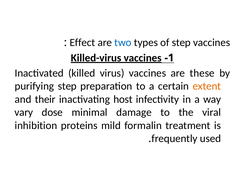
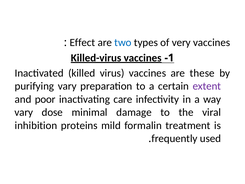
of step: step -> very
purifying step: step -> vary
extent colour: orange -> purple
their: their -> poor
host: host -> care
